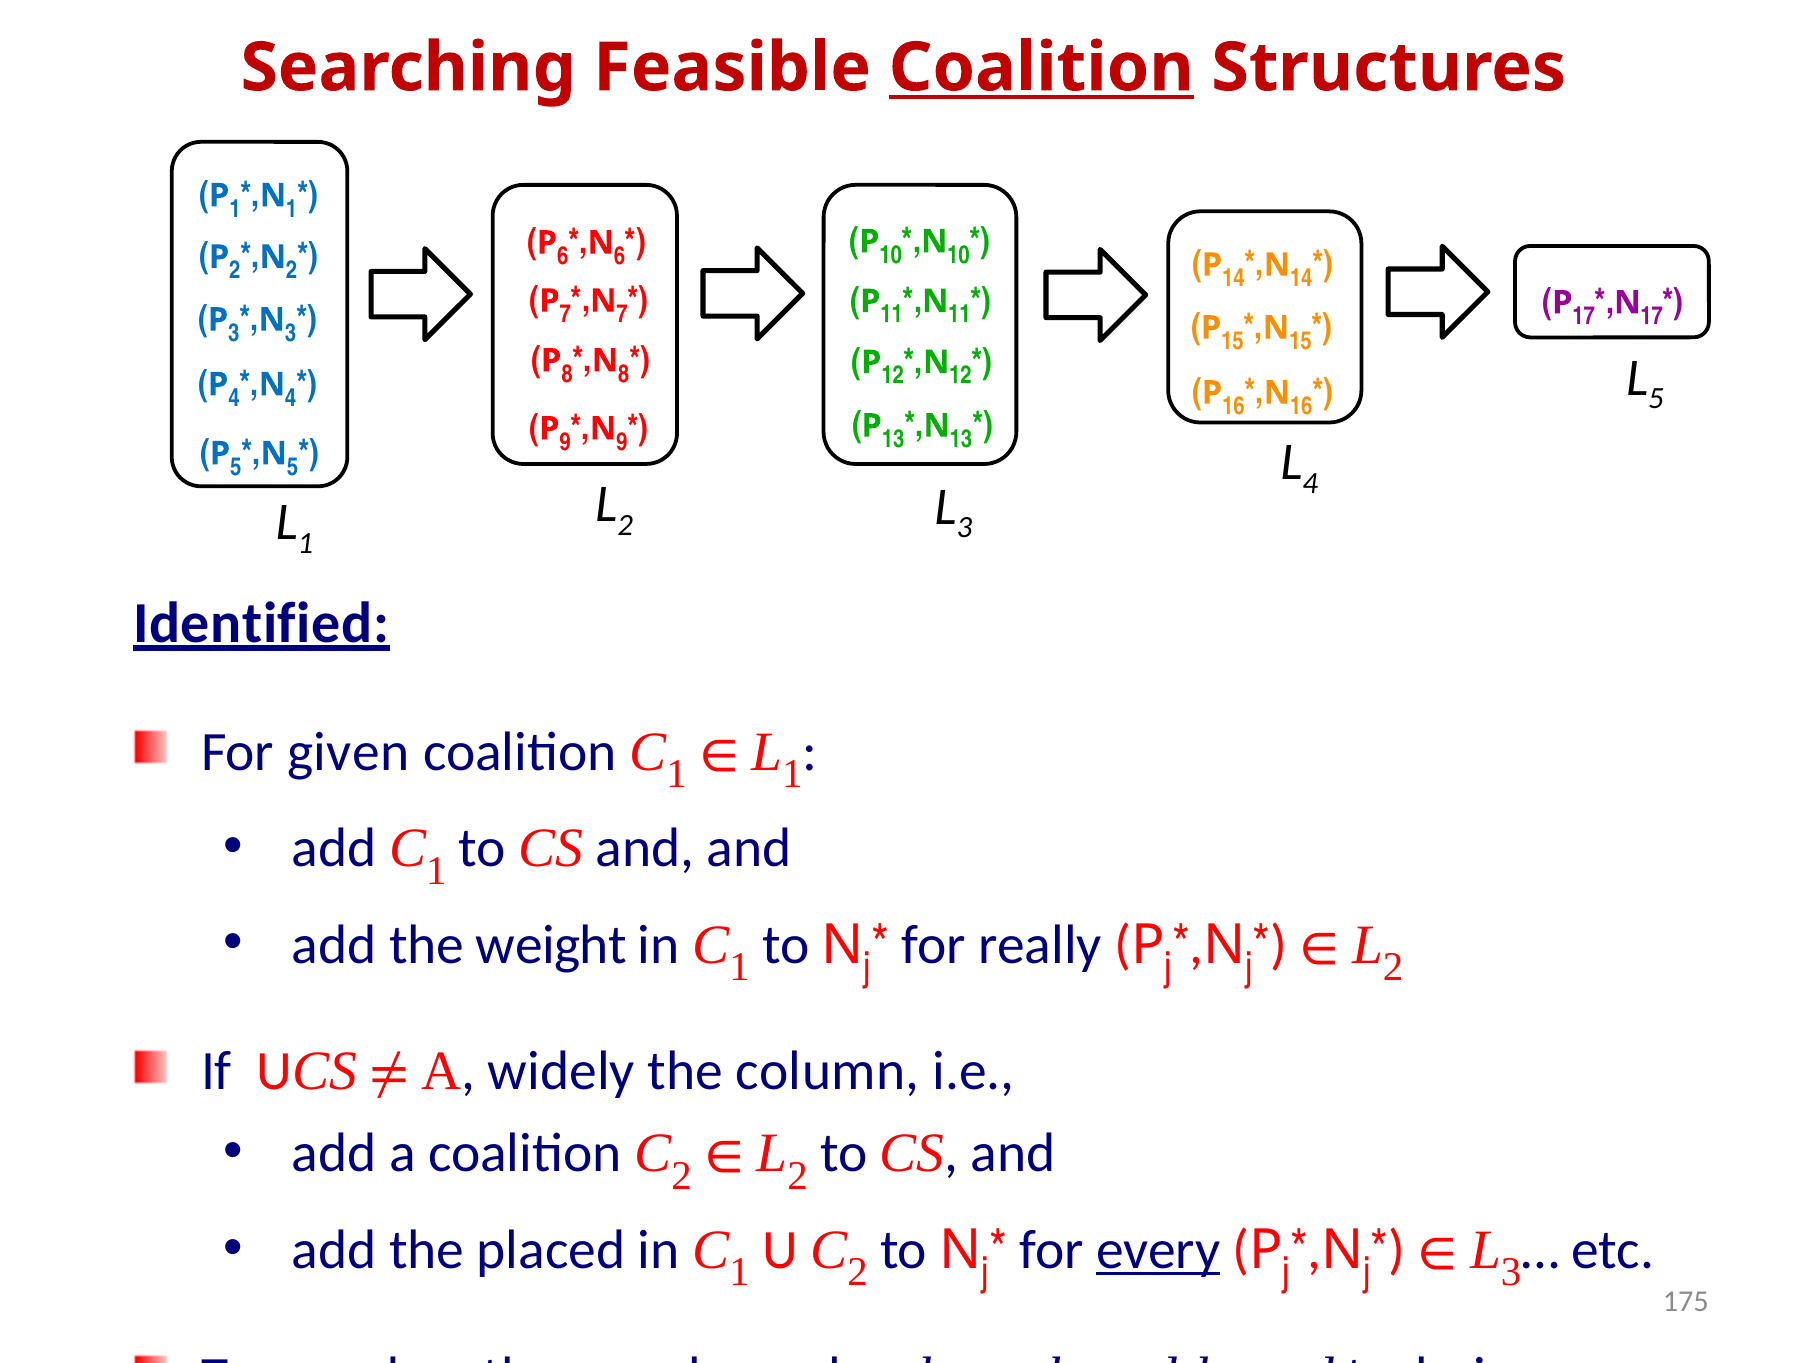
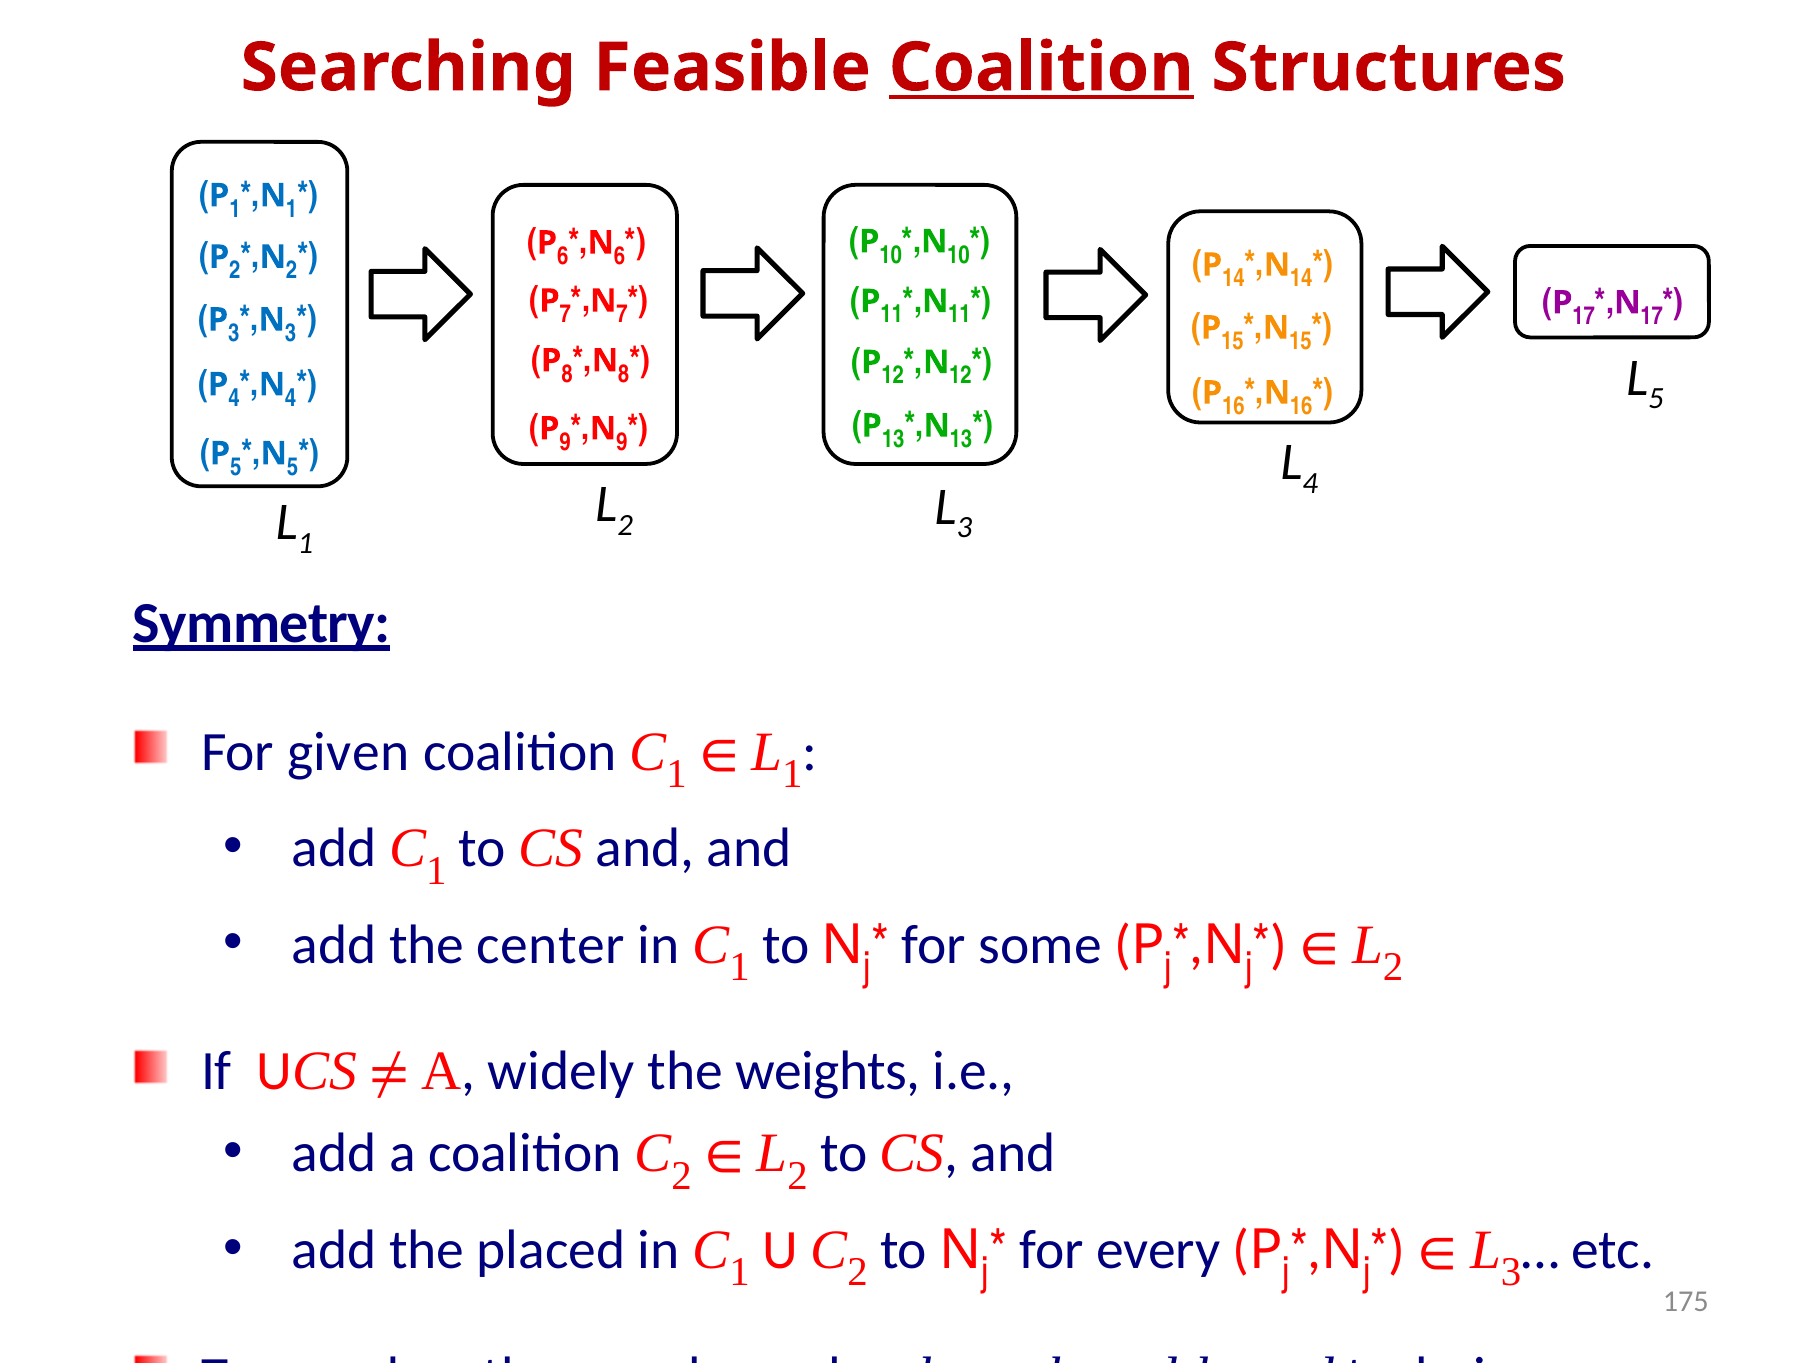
Identified: Identified -> Symmetry
weight: weight -> center
really: really -> some
column: column -> weights
every underline: present -> none
